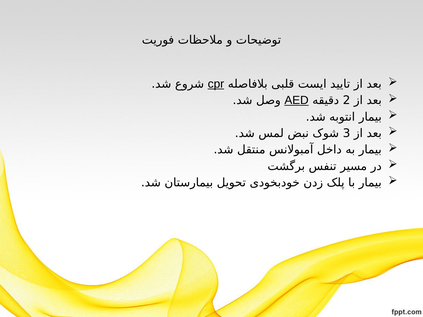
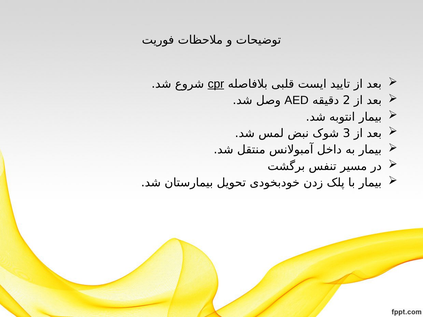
AED underline: present -> none
